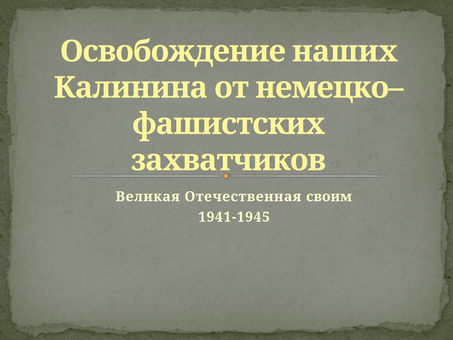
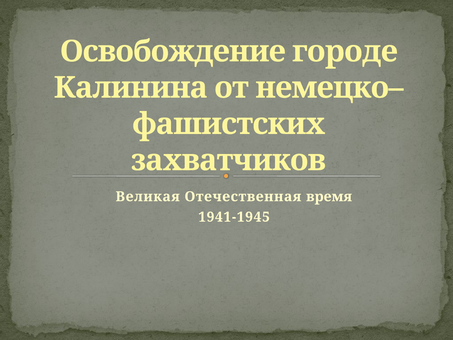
наших: наших -> городе
своим: своим -> время
